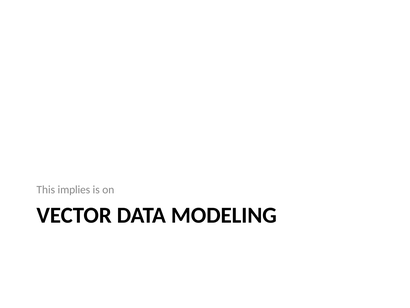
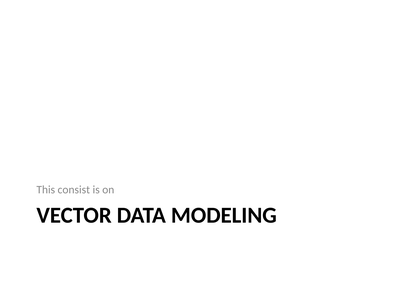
implies: implies -> consist
